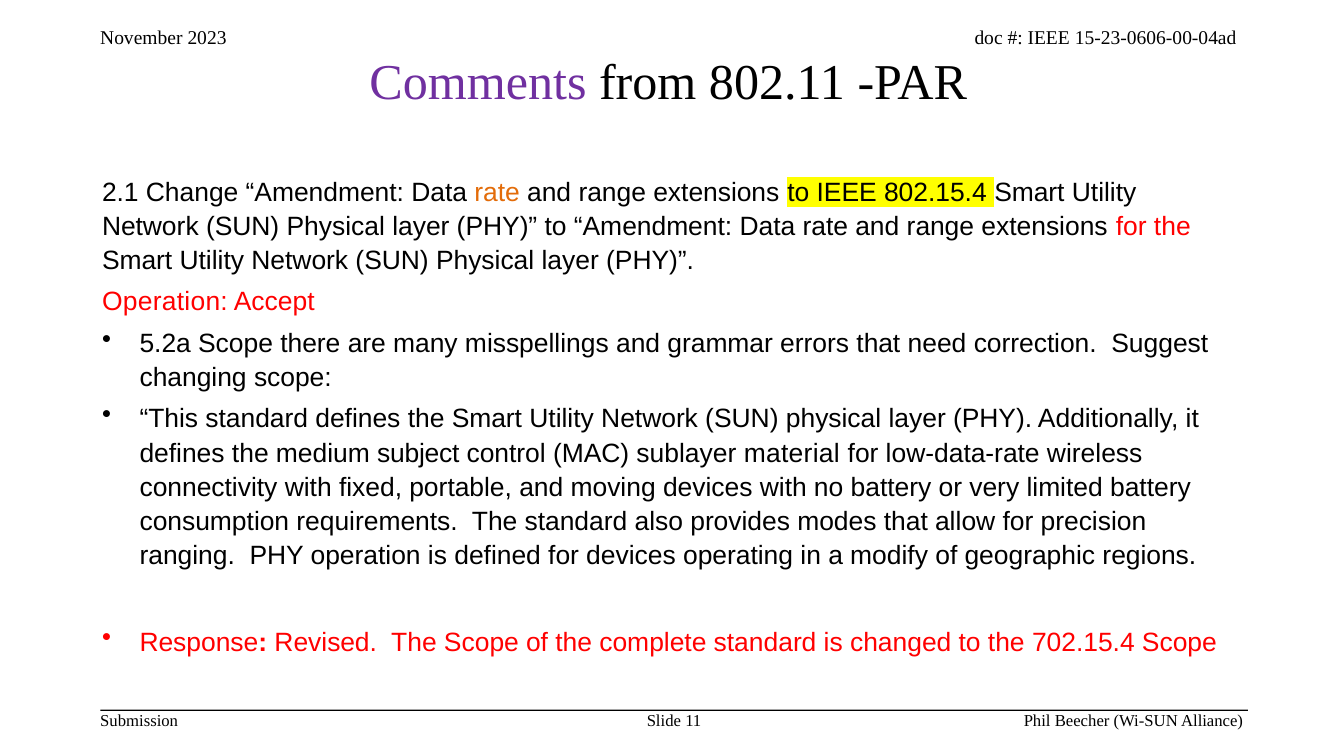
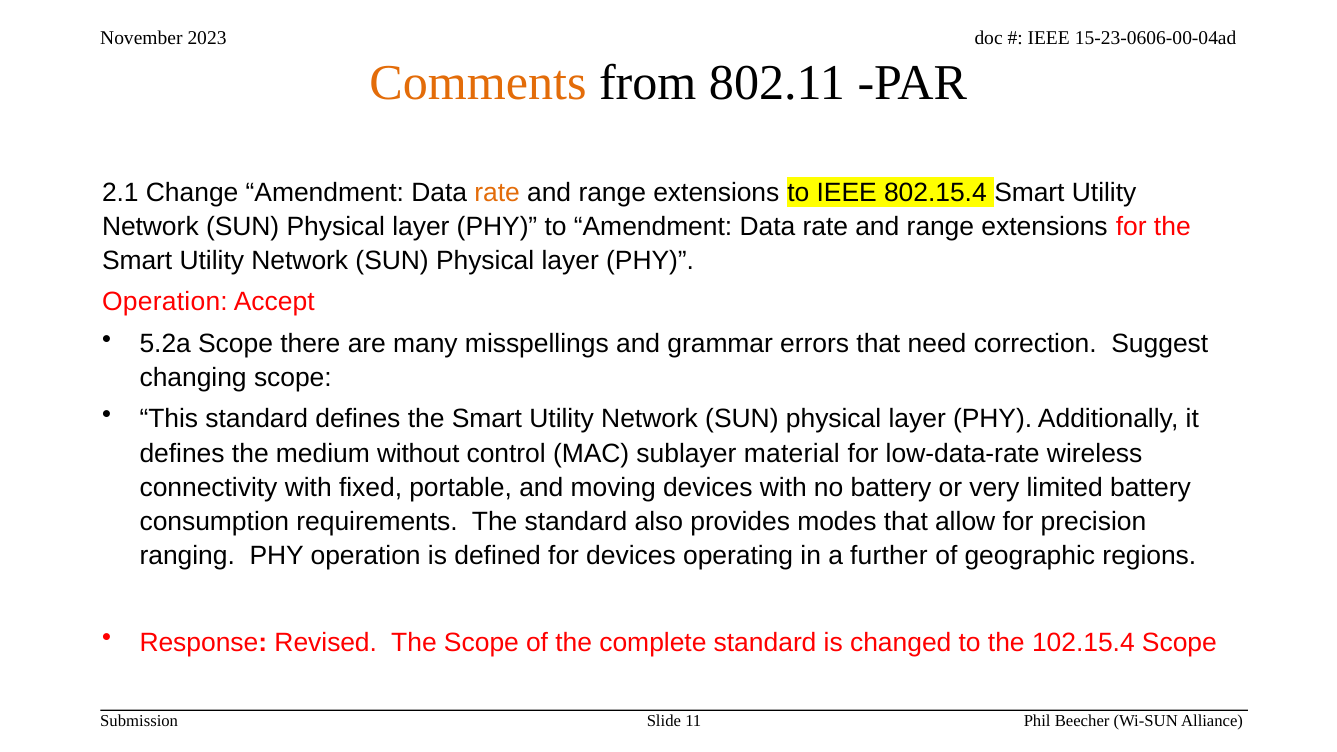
Comments colour: purple -> orange
subject: subject -> without
modify: modify -> further
702.15.4: 702.15.4 -> 102.15.4
